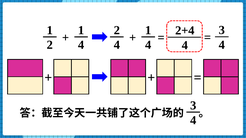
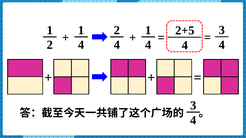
2+4: 2+4 -> 2+5
